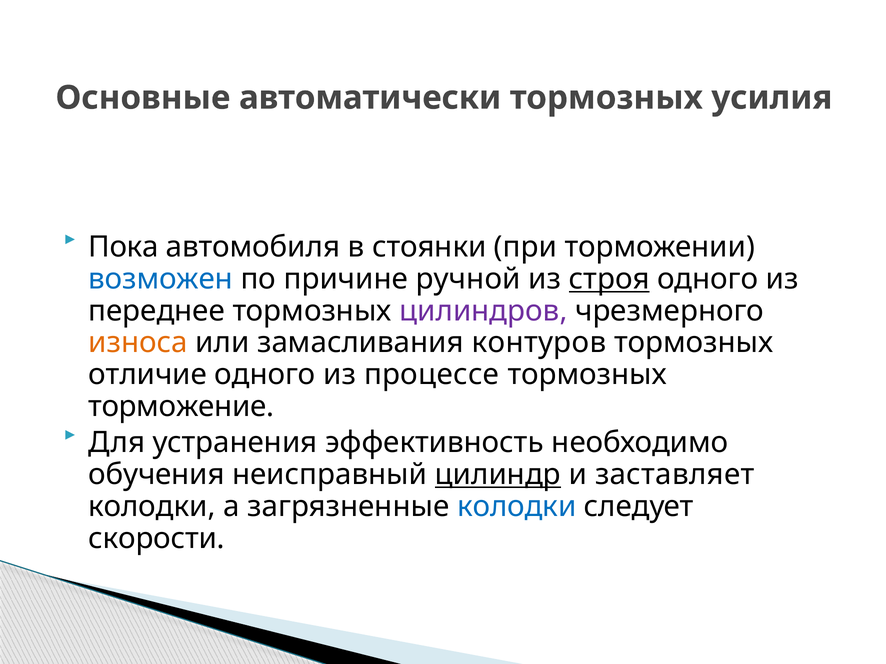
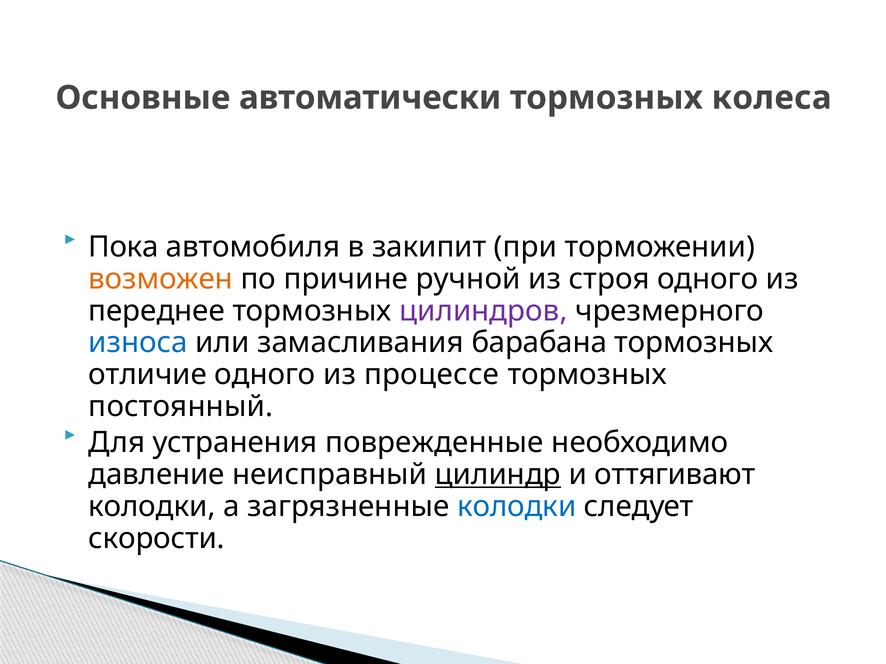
усилия: усилия -> колеса
стоянки: стоянки -> закипит
возможен colour: blue -> orange
строя underline: present -> none
износа colour: orange -> blue
контуров: контуров -> барабана
торможение: торможение -> постоянный
эффективность: эффективность -> поврежденные
обучения: обучения -> давление
заставляет: заставляет -> оттягивают
